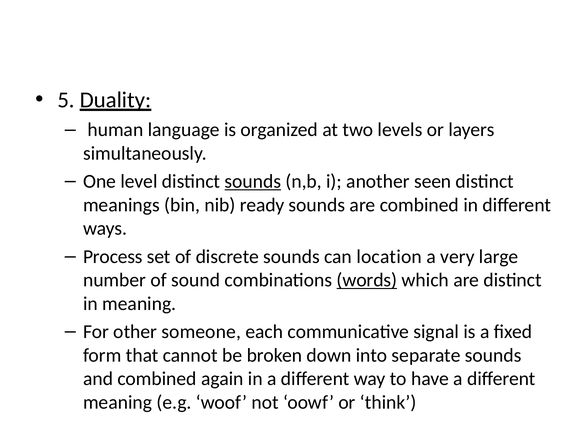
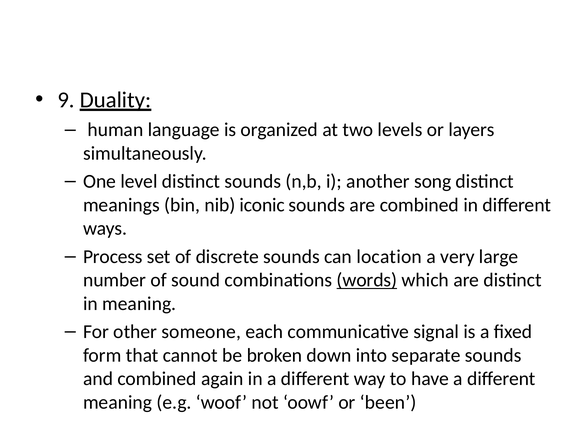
5: 5 -> 9
sounds at (253, 181) underline: present -> none
seen: seen -> song
ready: ready -> iconic
think: think -> been
